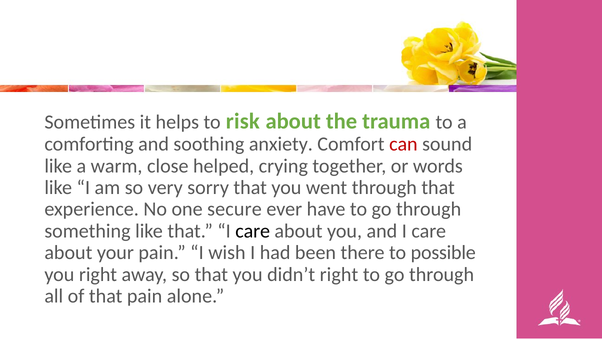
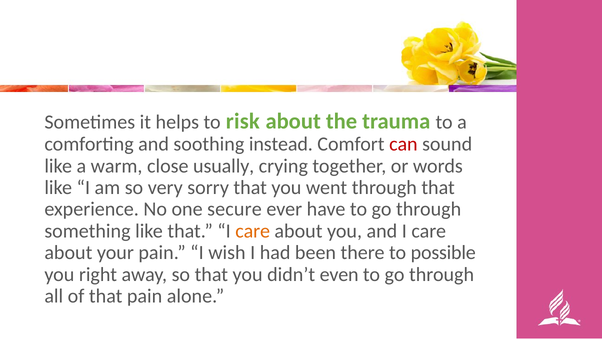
anxiety: anxiety -> instead
helped: helped -> usually
care at (253, 231) colour: black -> orange
didn’t right: right -> even
